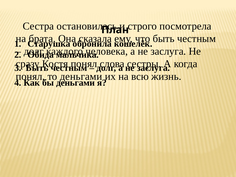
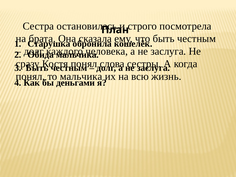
то деньгами: деньгами -> мальчика
